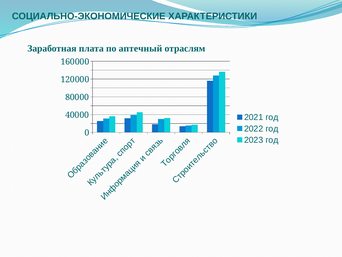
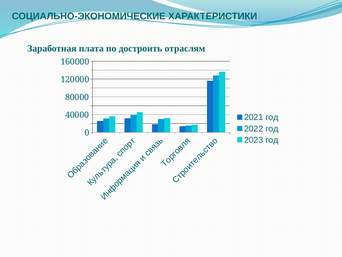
аптечный: аптечный -> достроить
